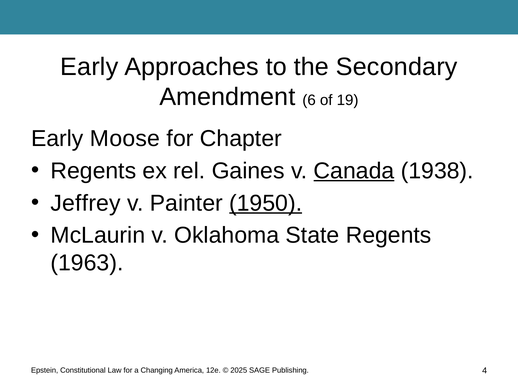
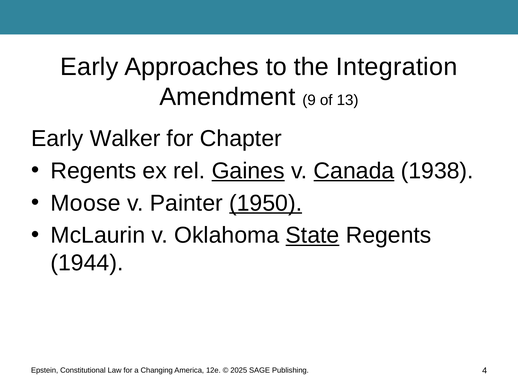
Secondary: Secondary -> Integration
6: 6 -> 9
19: 19 -> 13
Moose: Moose -> Walker
Gaines underline: none -> present
Jeffrey: Jeffrey -> Moose
State underline: none -> present
1963: 1963 -> 1944
